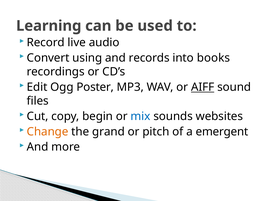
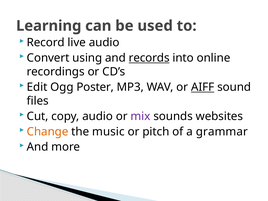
records underline: none -> present
books: books -> online
copy begin: begin -> audio
mix colour: blue -> purple
grand: grand -> music
emergent: emergent -> grammar
